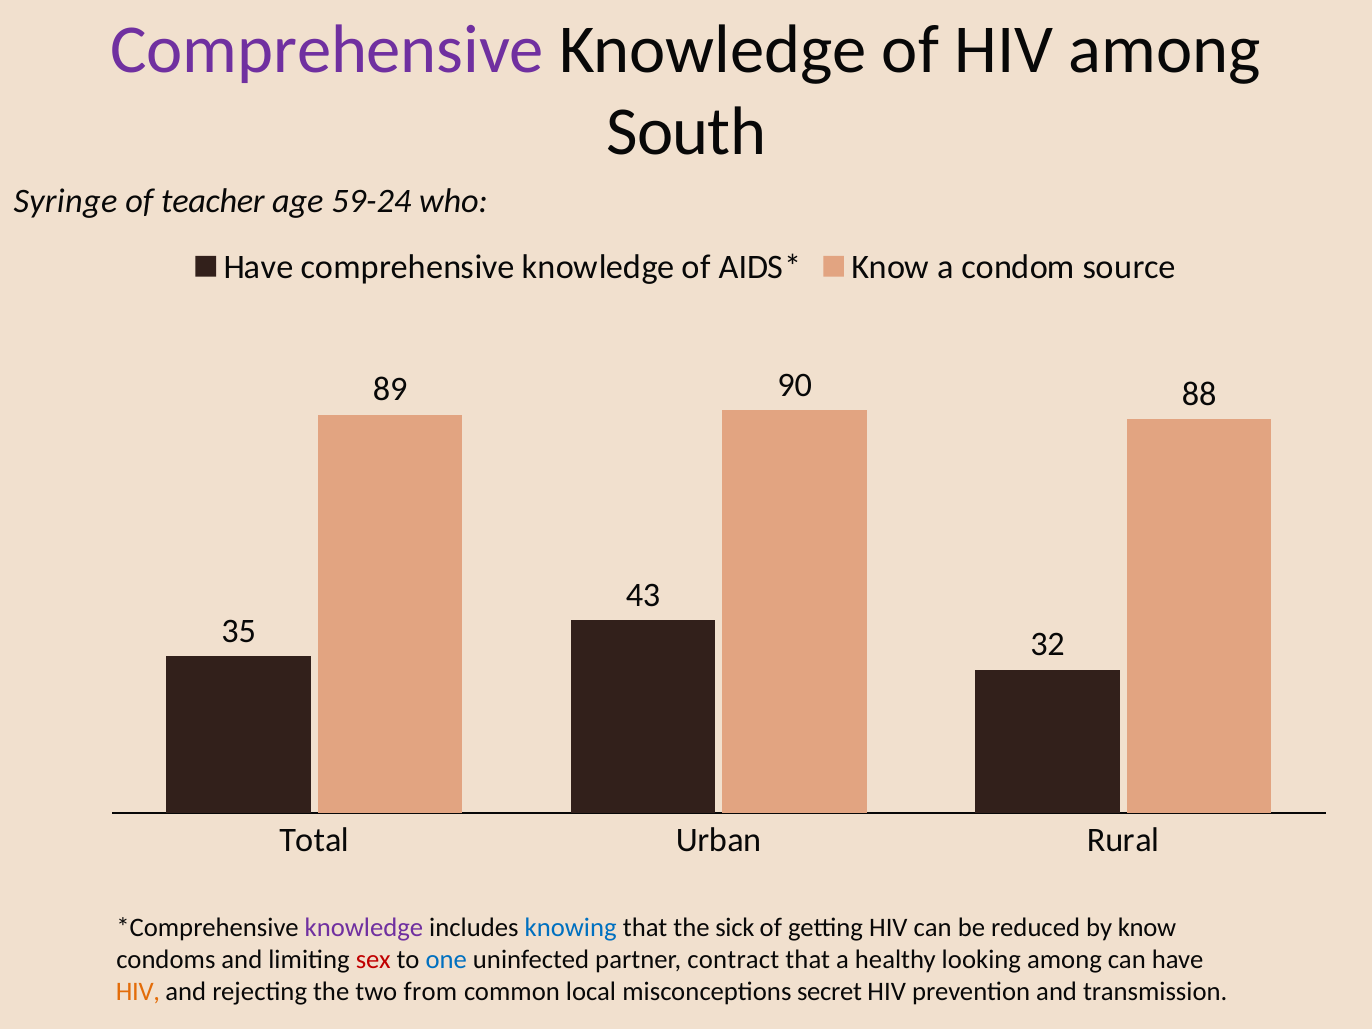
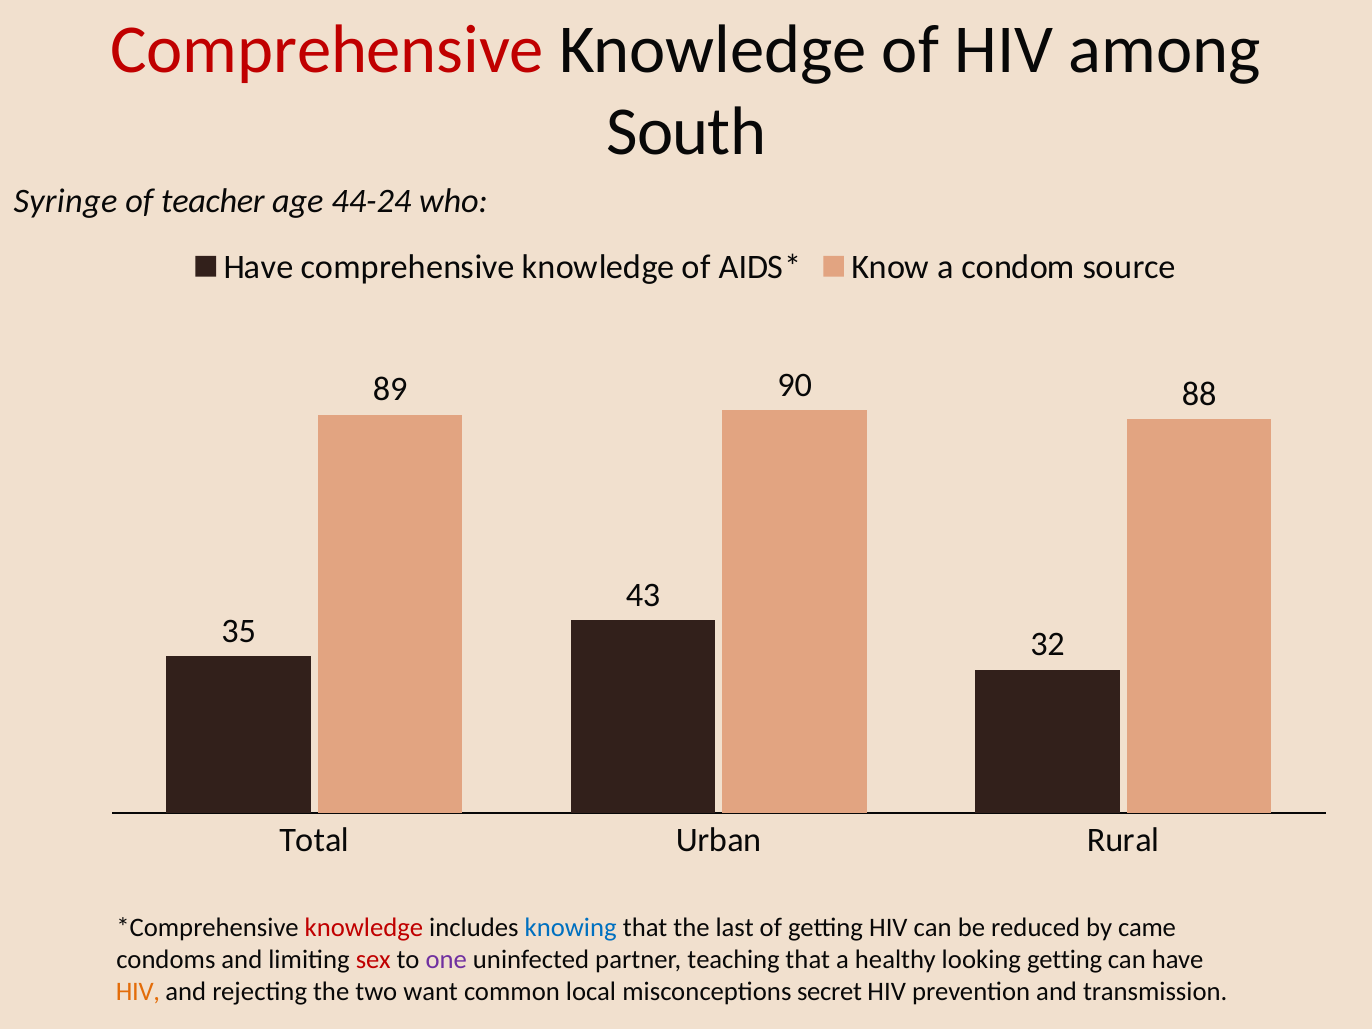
Comprehensive at (327, 49) colour: purple -> red
59-24: 59-24 -> 44-24
knowledge at (364, 928) colour: purple -> red
sick: sick -> last
by know: know -> came
one colour: blue -> purple
contract: contract -> teaching
looking among: among -> getting
from: from -> want
